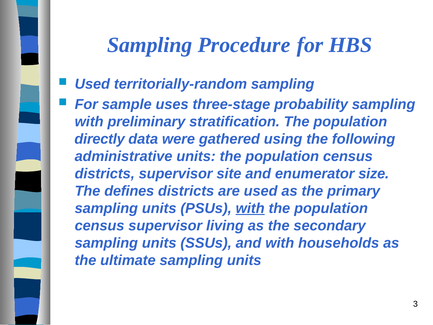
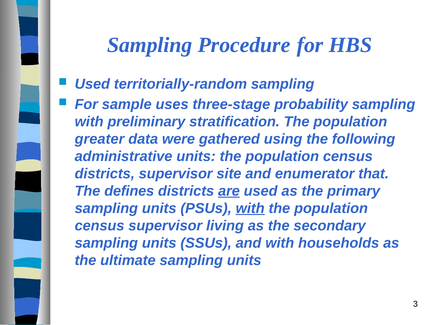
directly: directly -> greater
size: size -> that
are underline: none -> present
